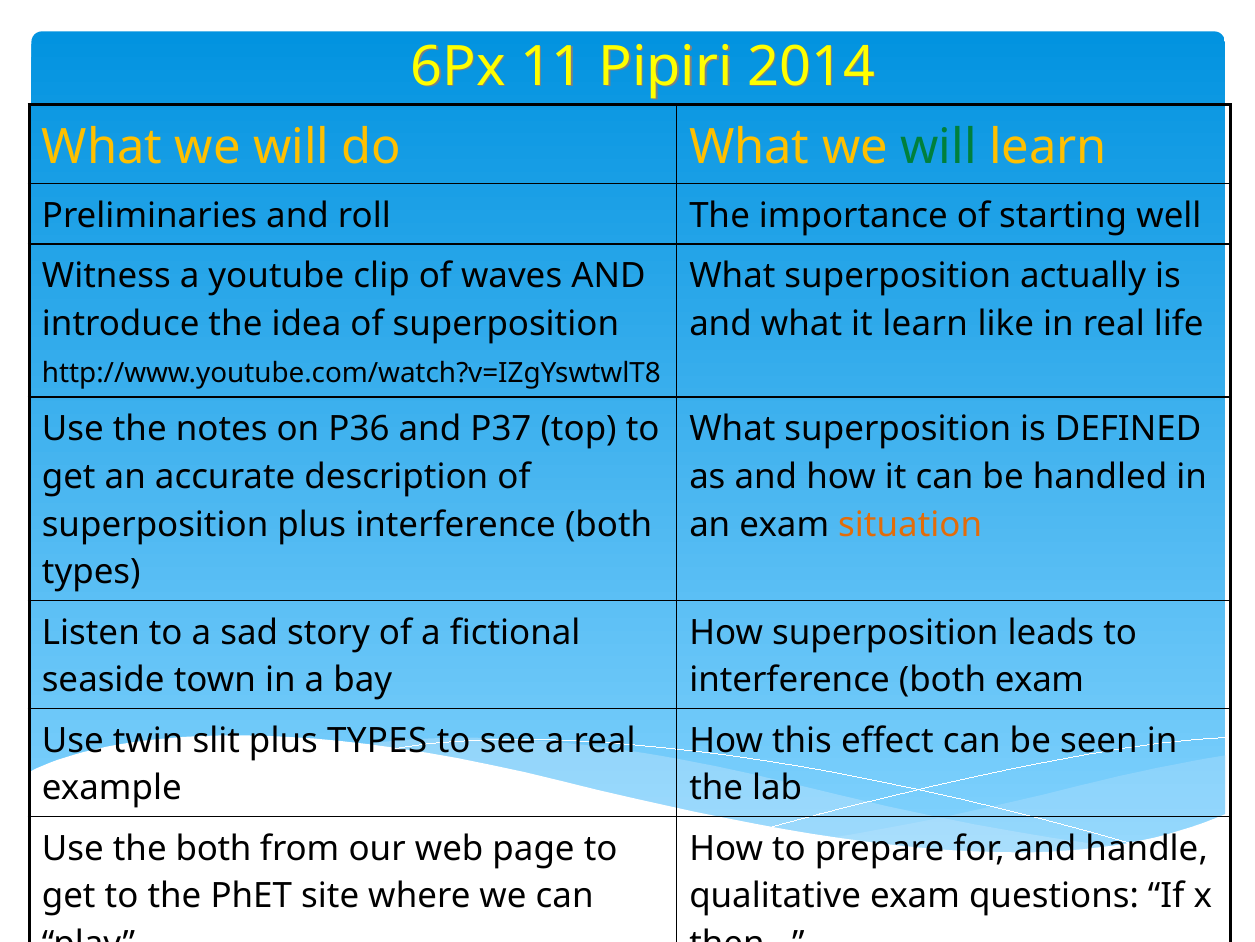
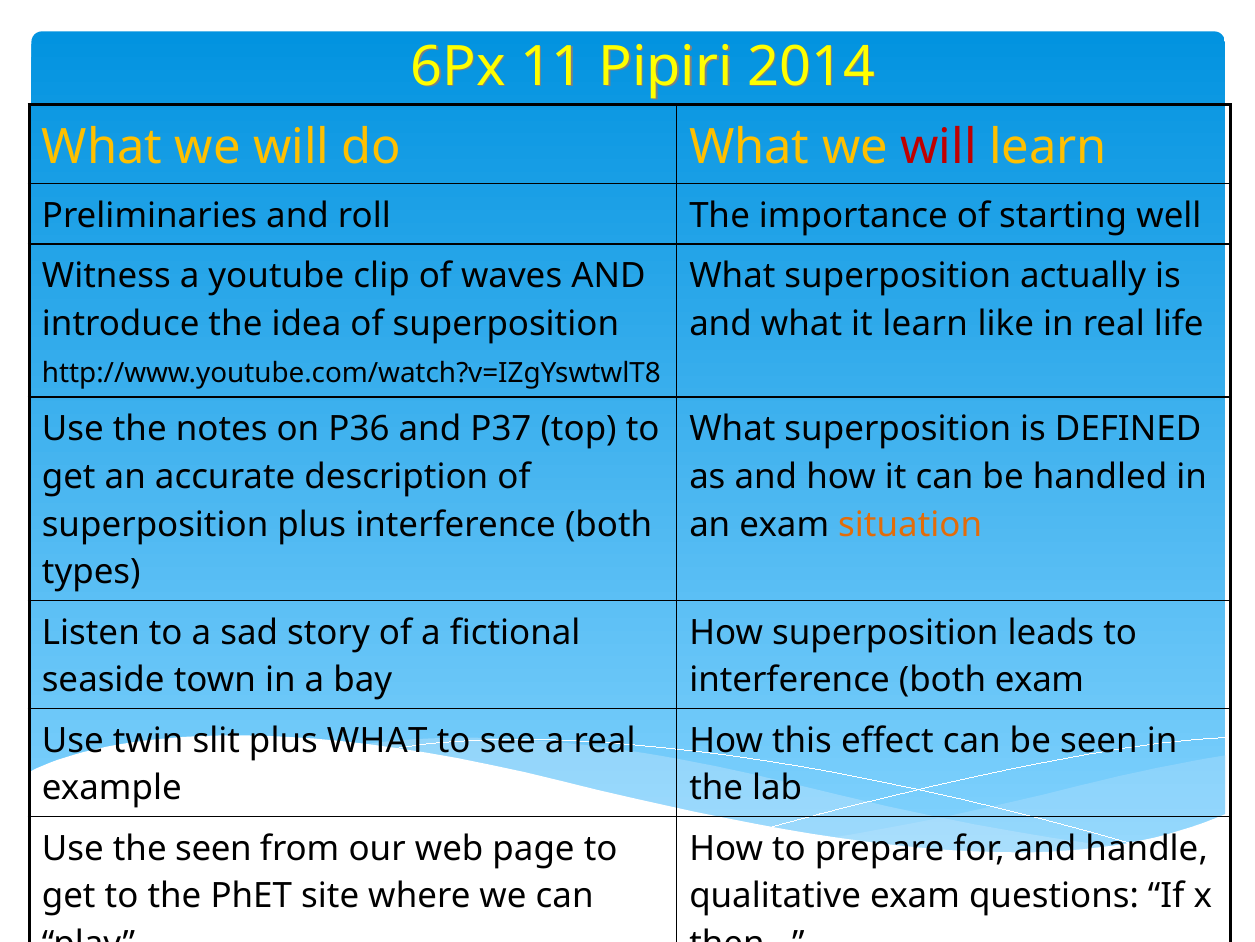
will at (939, 147) colour: green -> red
plus TYPES: TYPES -> WHAT
the both: both -> seen
